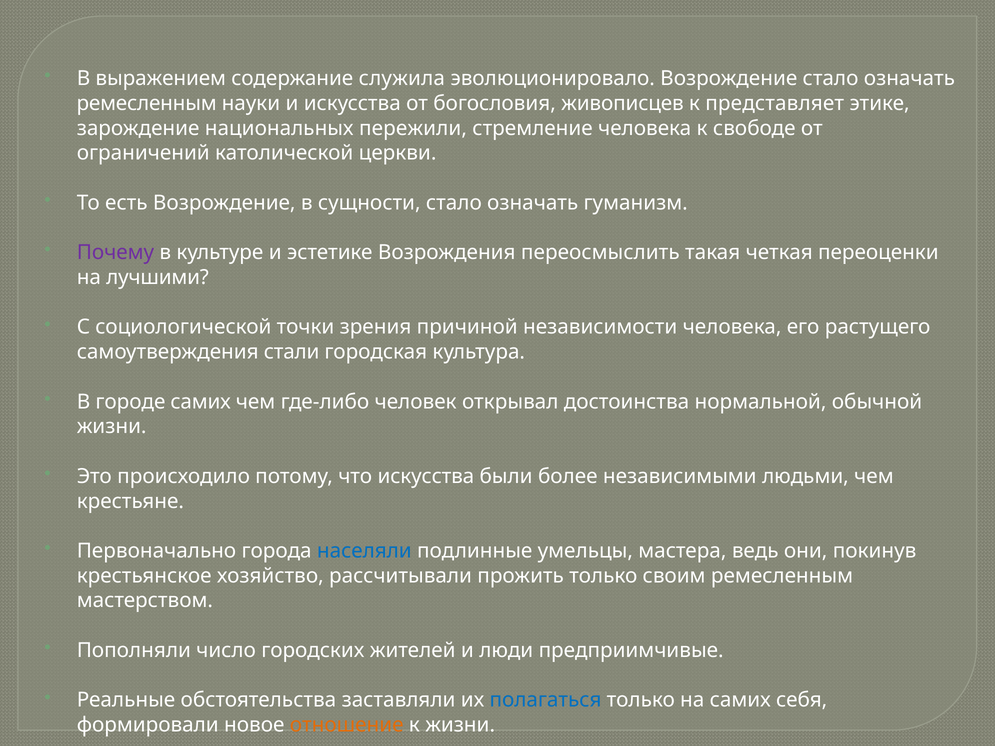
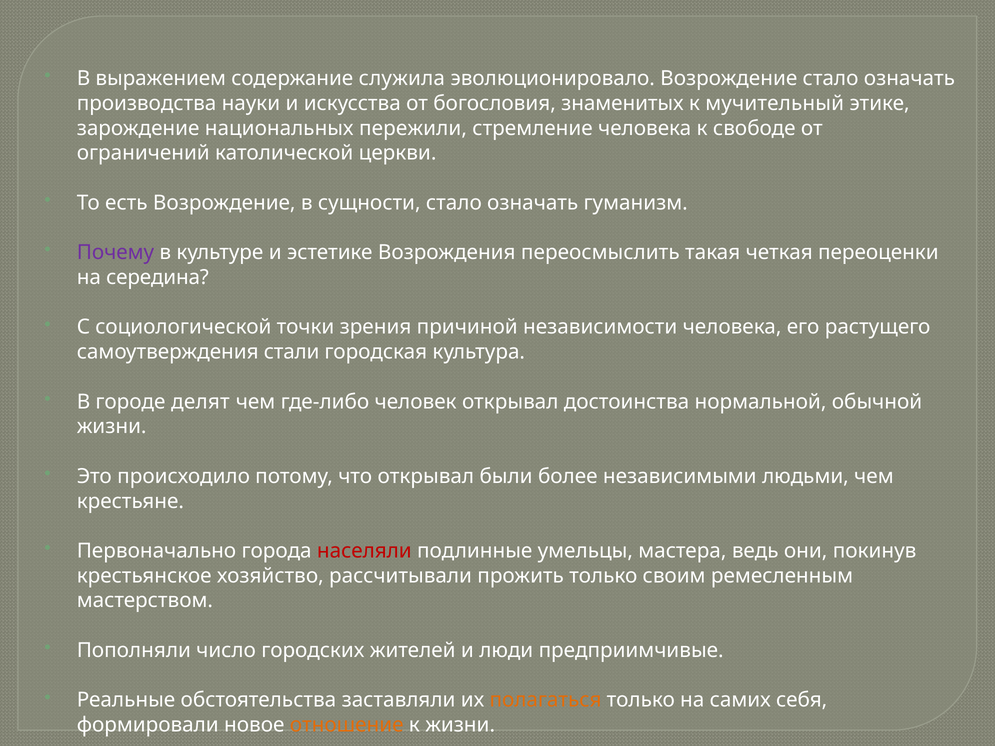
ремесленным at (147, 103): ремесленным -> производства
живописцев: живописцев -> знаменитых
представляет: представляет -> мучительный
лучшими: лучшими -> середина
городе самих: самих -> делят
что искусства: искусства -> открывал
населяли colour: blue -> red
полагаться colour: blue -> orange
